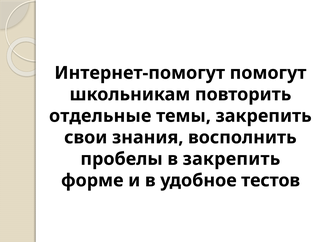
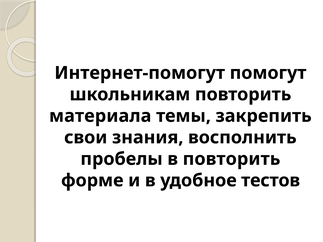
отдельные: отдельные -> материала
в закрепить: закрепить -> повторить
